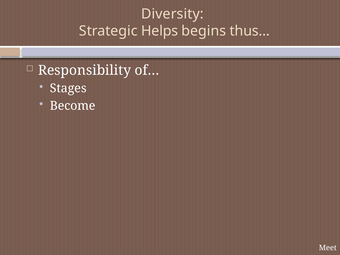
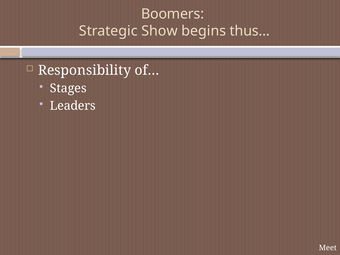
Diversity: Diversity -> Boomers
Helps: Helps -> Show
Become: Become -> Leaders
